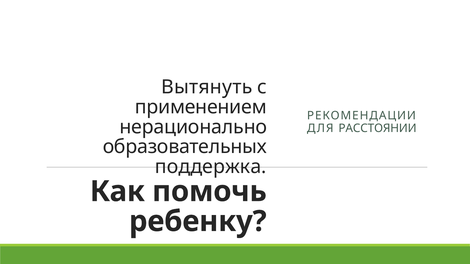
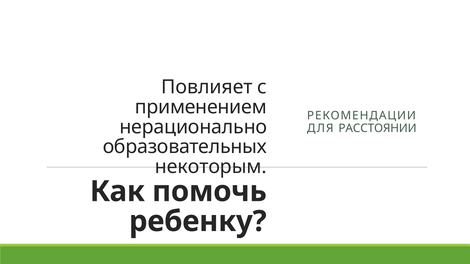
Вытянуть: Вытянуть -> Повлияет
поддержка: поддержка -> некоторым
